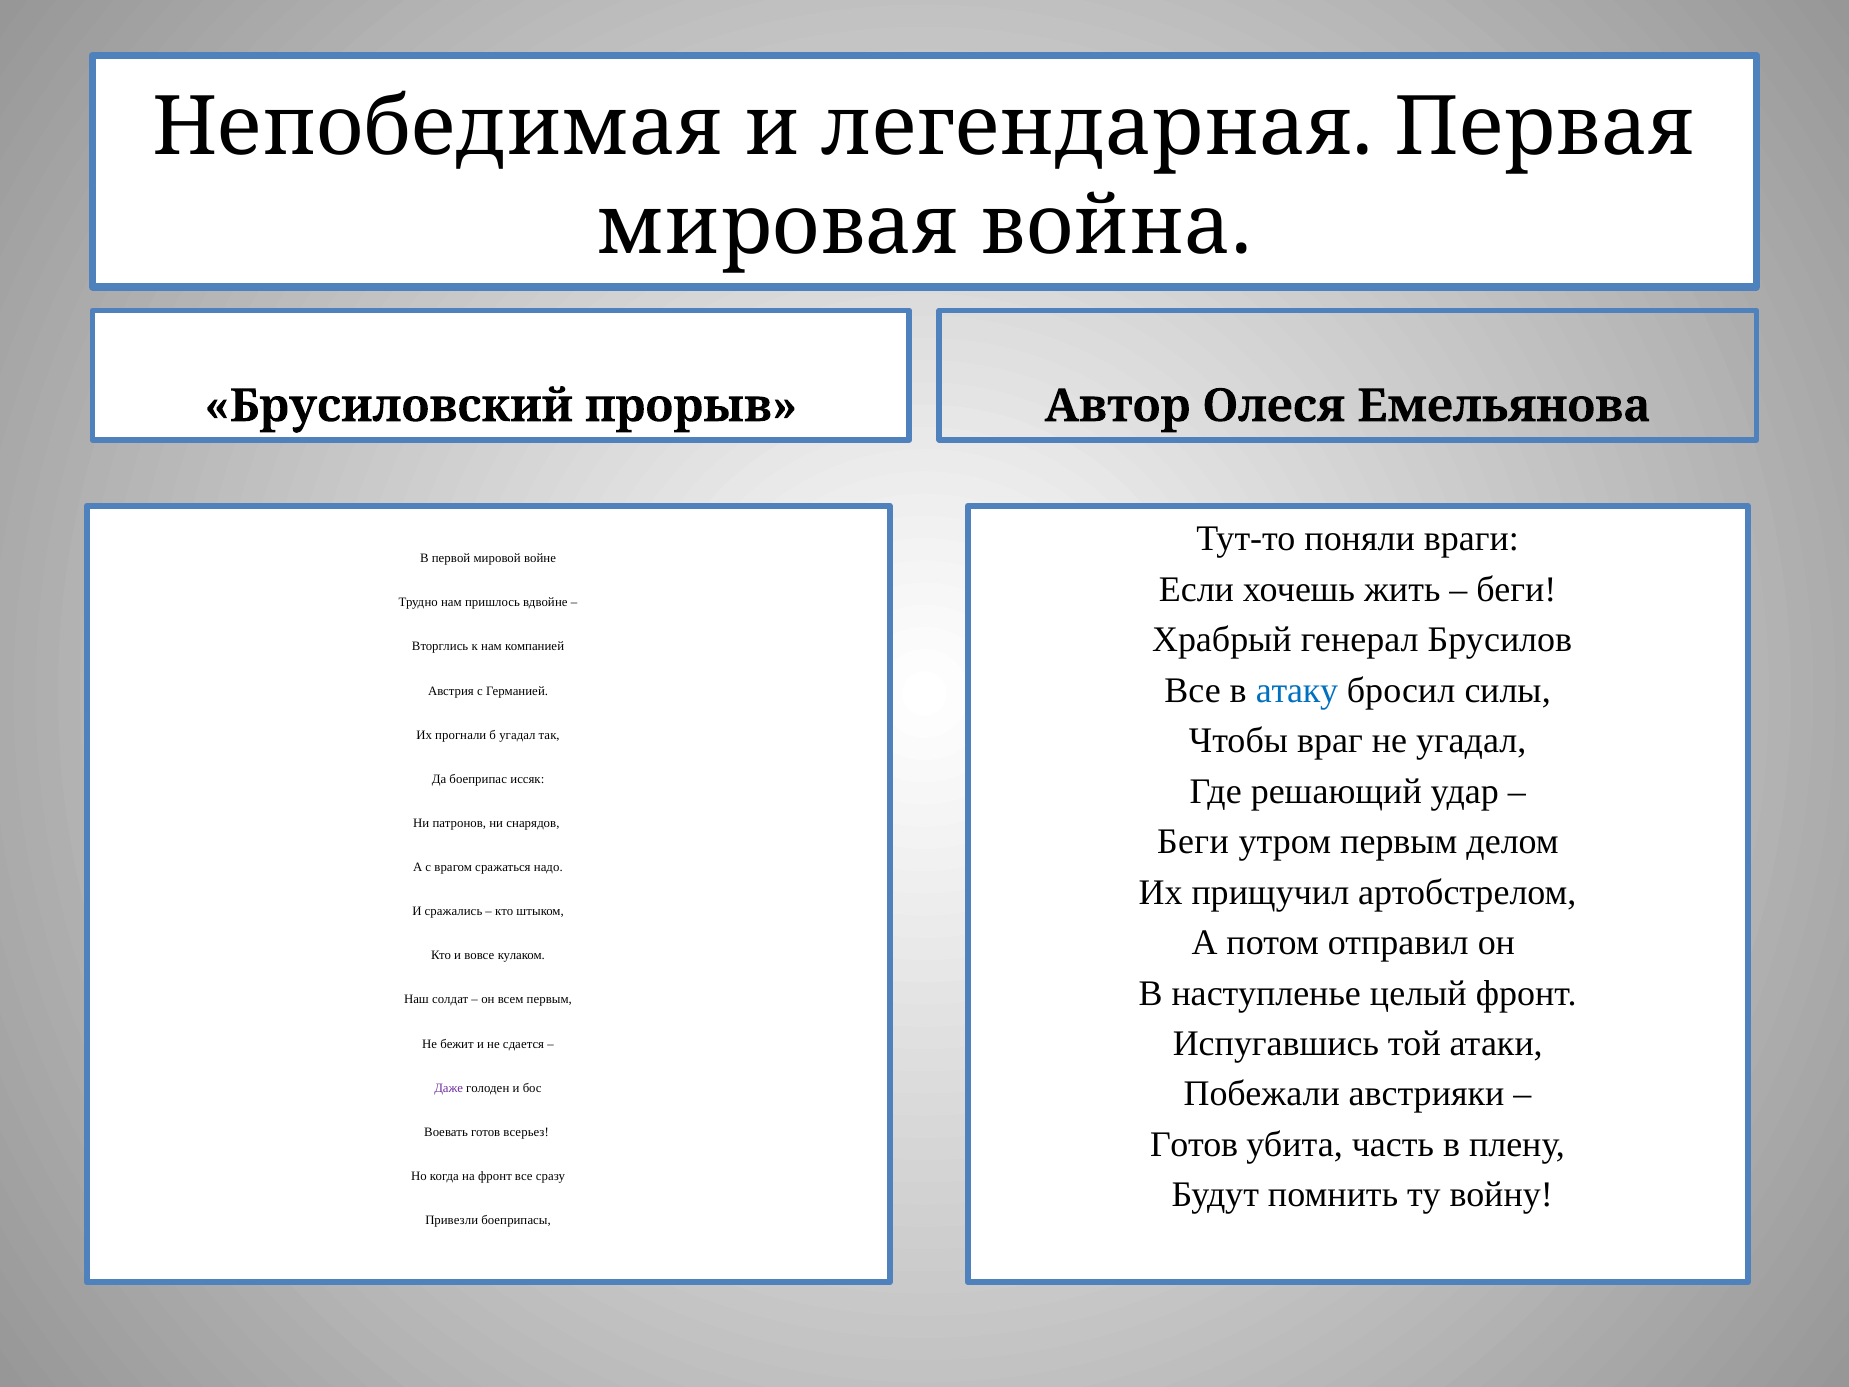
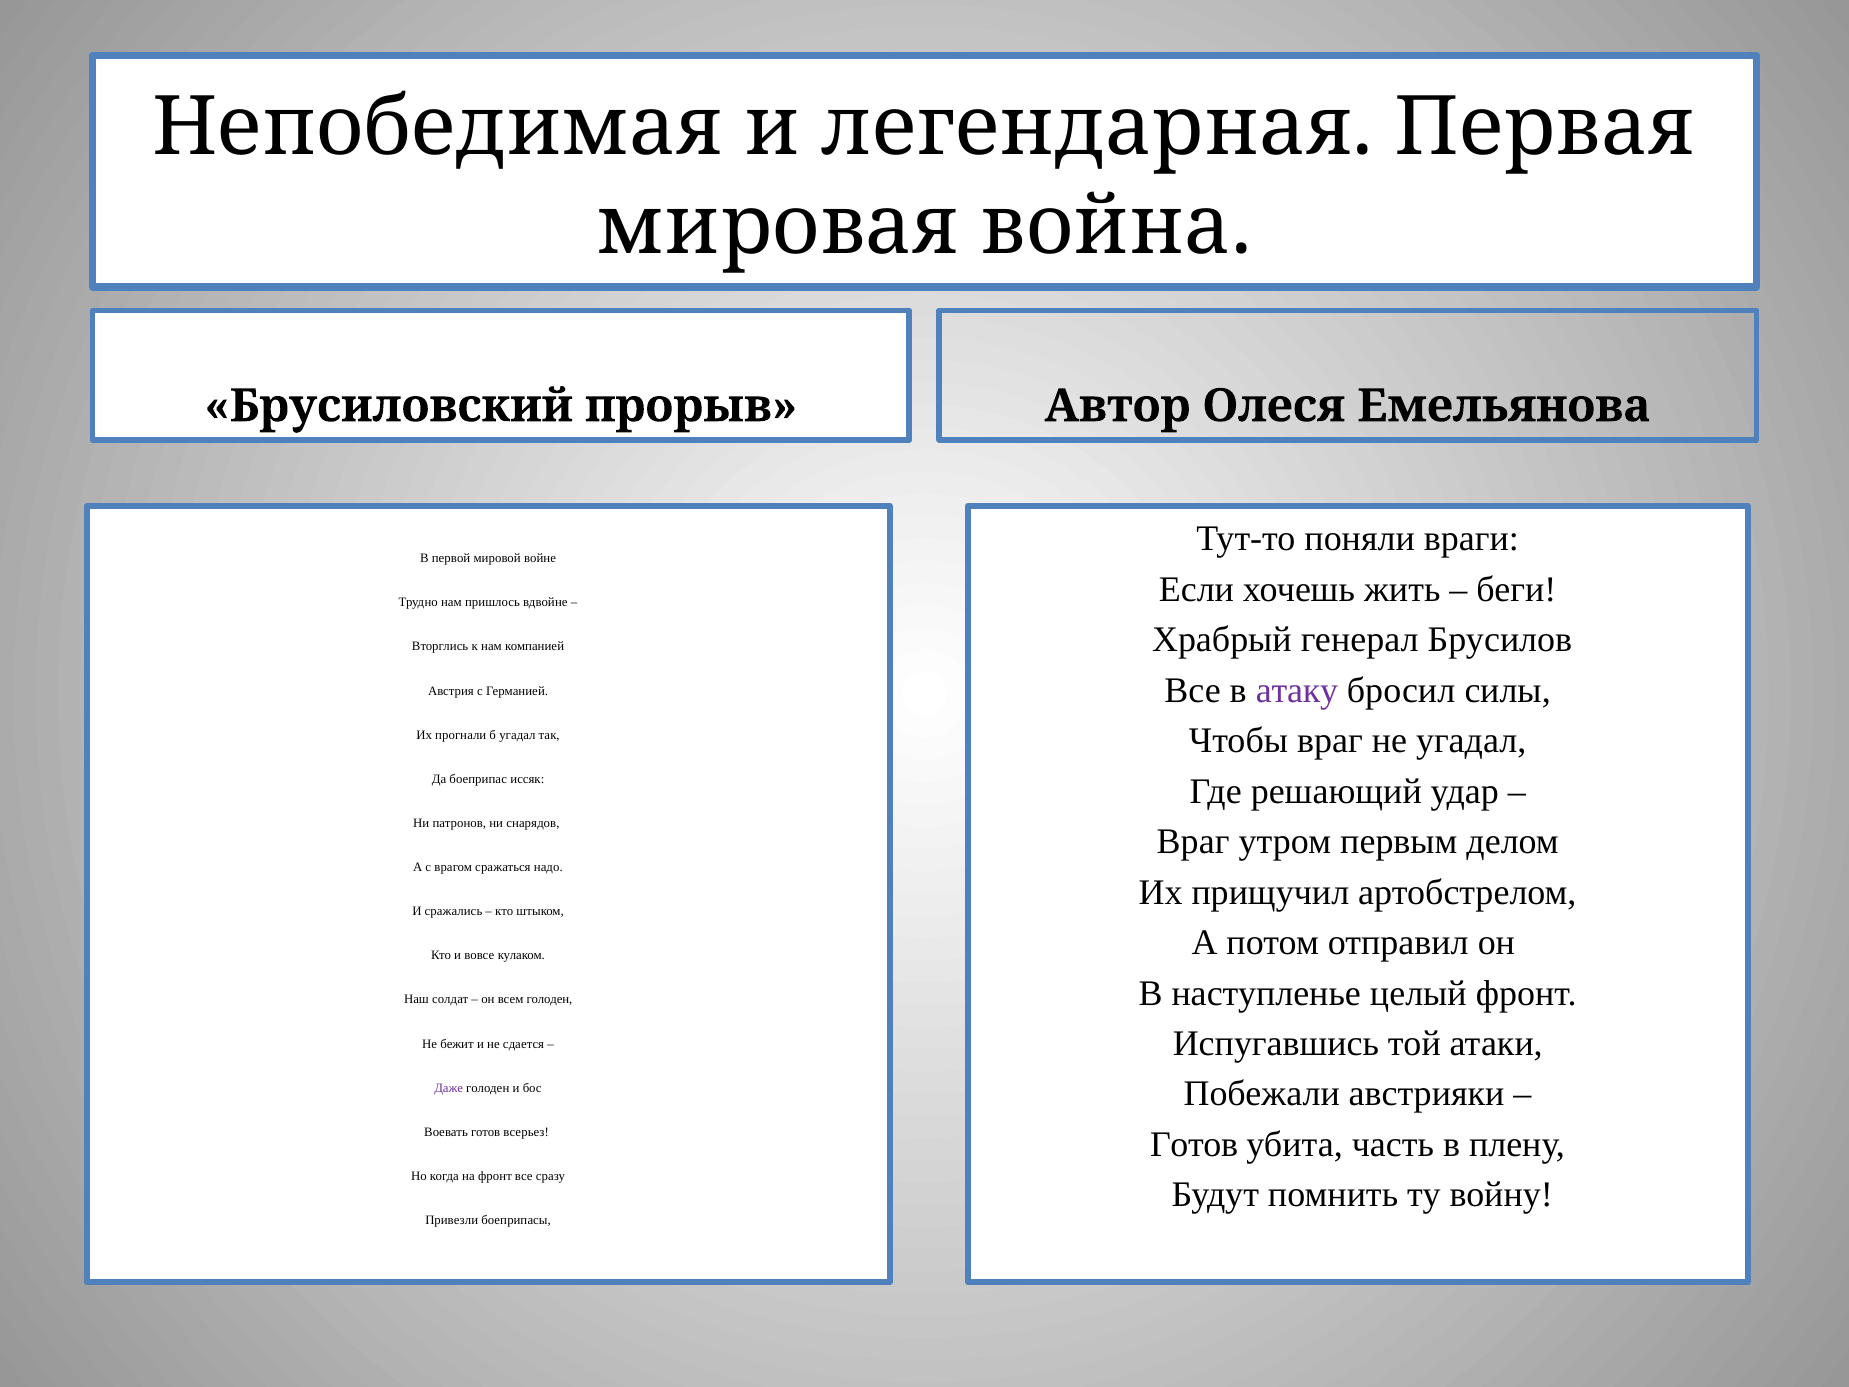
атаку colour: blue -> purple
Беги at (1193, 842): Беги -> Враг
всем первым: первым -> голоден
